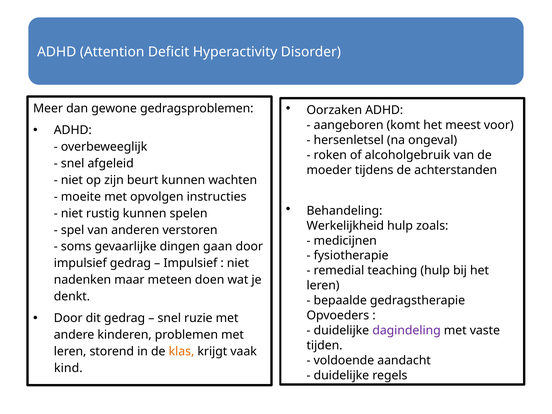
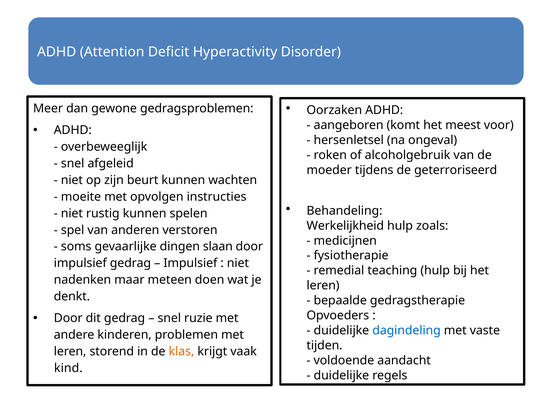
achterstanden: achterstanden -> geterroriseerd
gaan: gaan -> slaan
dagindeling colour: purple -> blue
